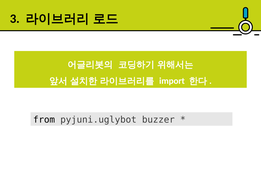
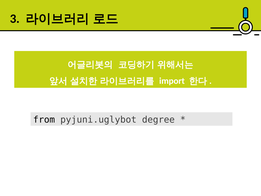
buzzer: buzzer -> degree
